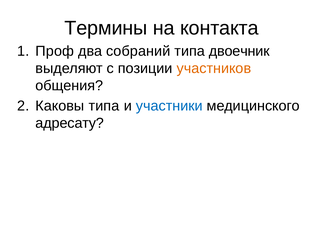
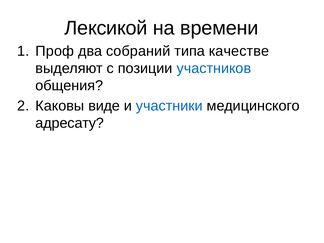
Термины: Термины -> Лексикой
контакта: контакта -> времени
двоечник: двоечник -> качестве
участников colour: orange -> blue
Каковы типа: типа -> виде
